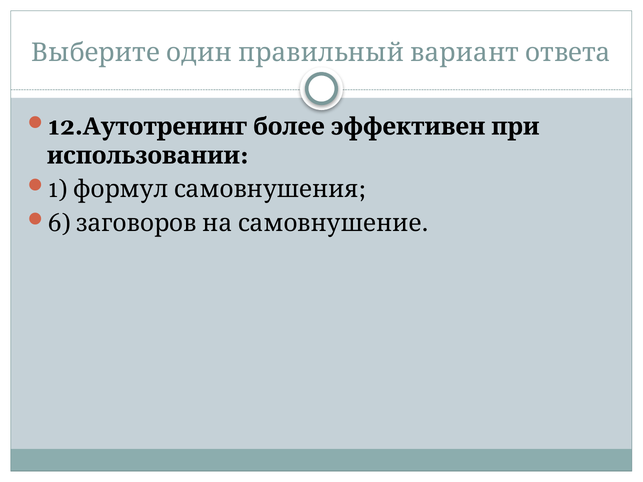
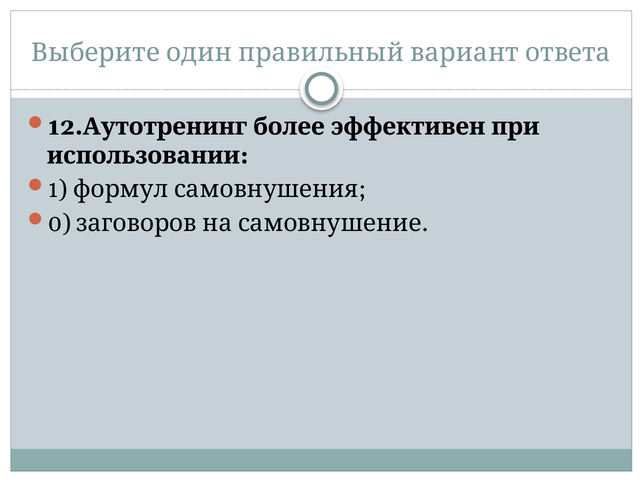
6: 6 -> 0
